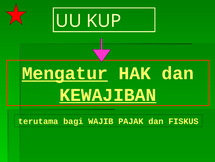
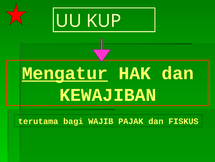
KEWAJIBAN underline: present -> none
